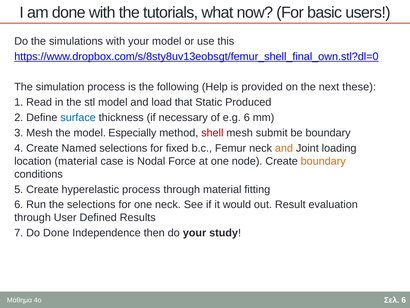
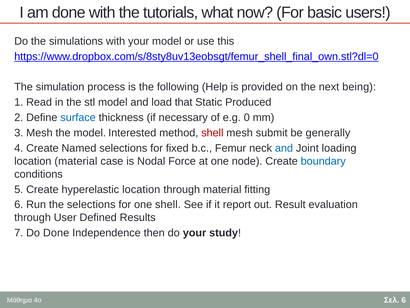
these: these -> being
e.g 6: 6 -> 0
Especially: Especially -> Interested
be boundary: boundary -> generally
and at (284, 148) colour: orange -> blue
boundary at (323, 161) colour: orange -> blue
hyperelastic process: process -> location
one neck: neck -> shell
would: would -> report
